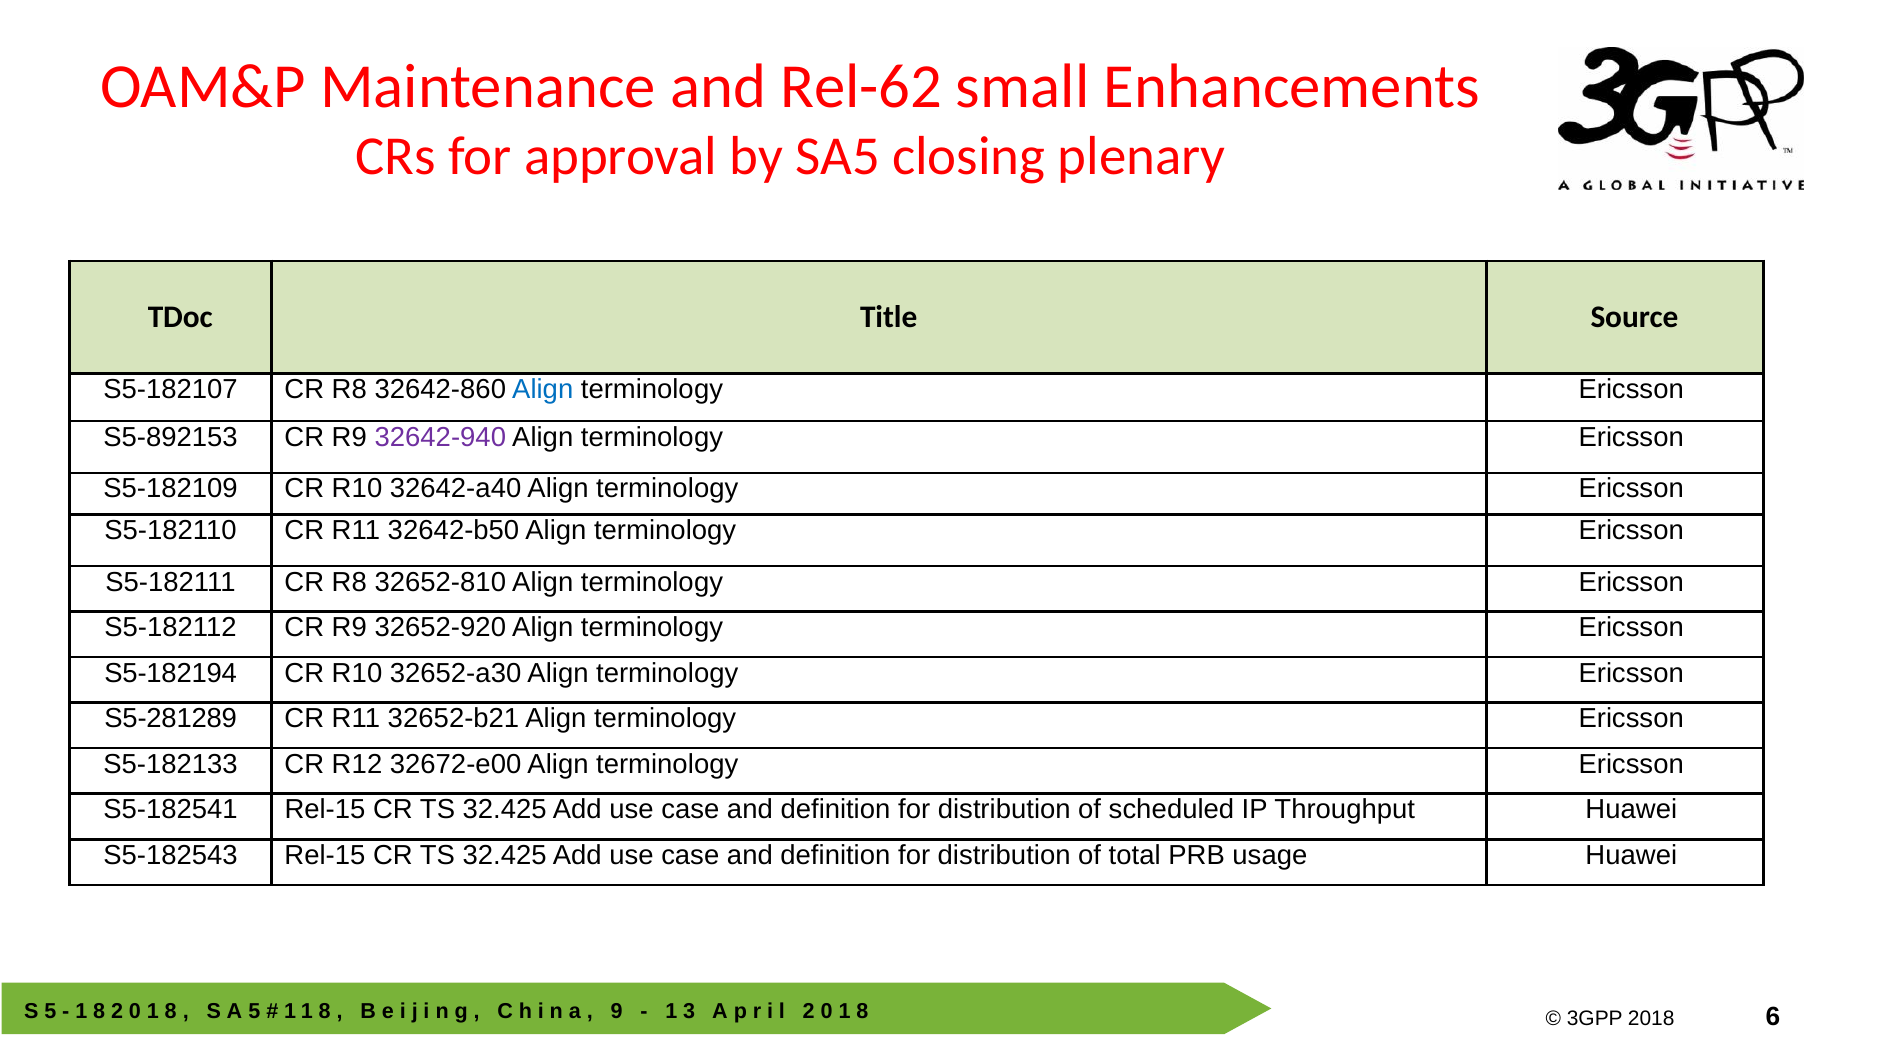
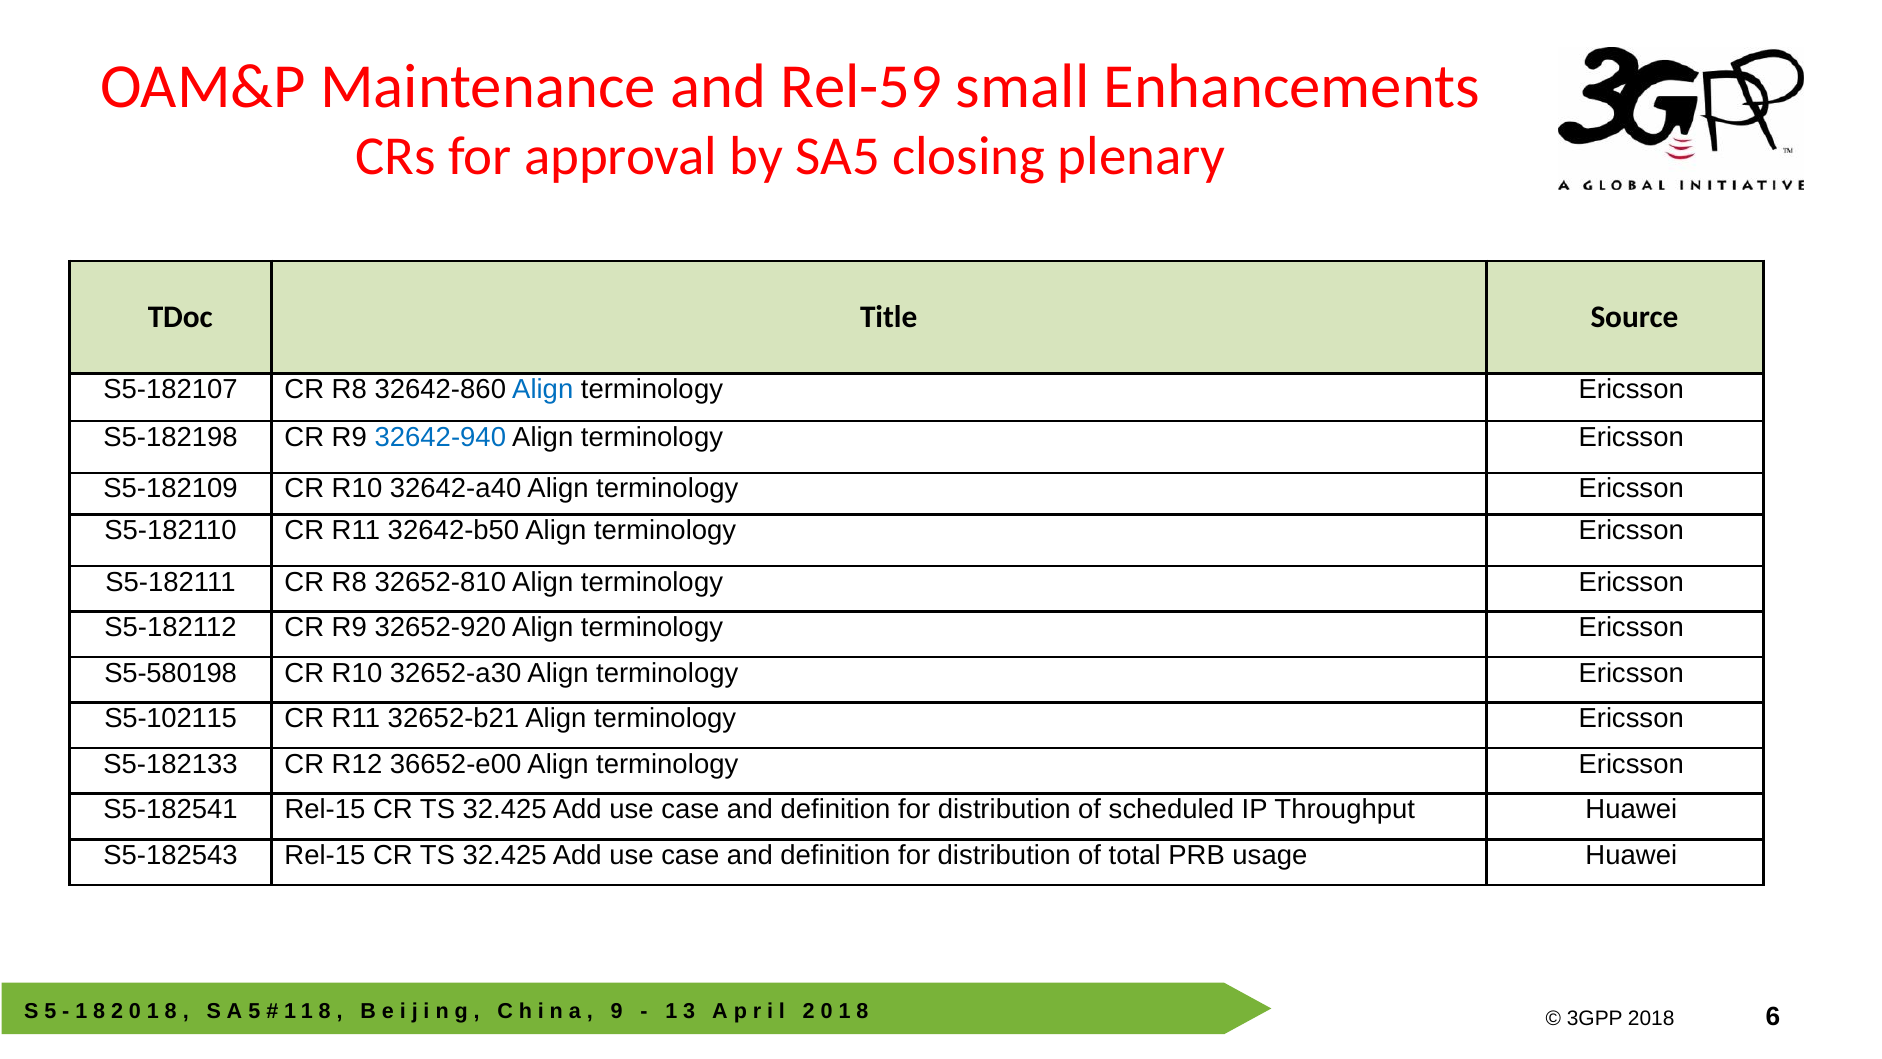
Rel-62: Rel-62 -> Rel-59
S5-892153: S5-892153 -> S5-182198
32642-940 colour: purple -> blue
S5-182194: S5-182194 -> S5-580198
S5-281289: S5-281289 -> S5-102115
32672-e00: 32672-e00 -> 36652-e00
